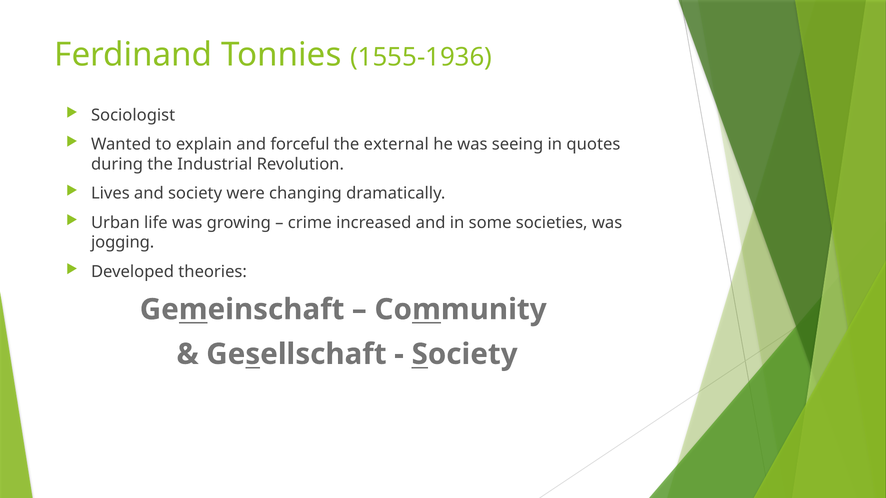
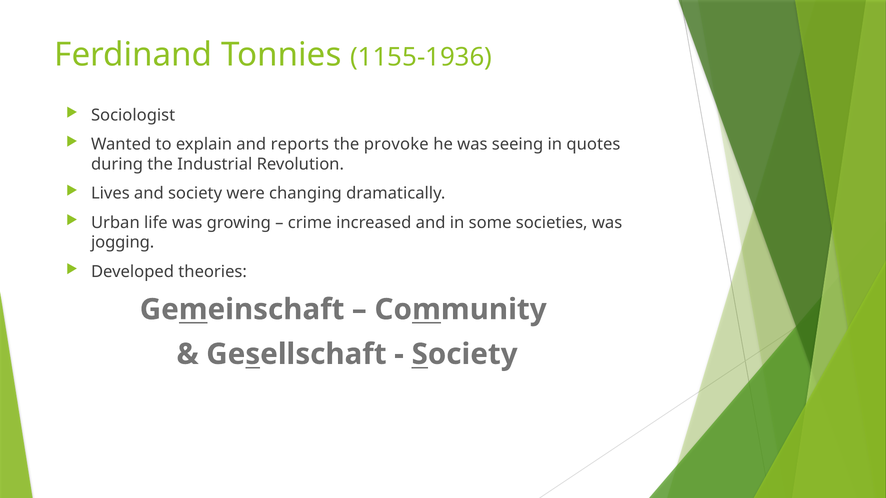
1555-1936: 1555-1936 -> 1155-1936
forceful: forceful -> reports
external: external -> provoke
